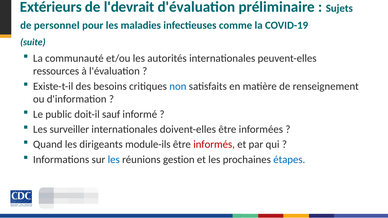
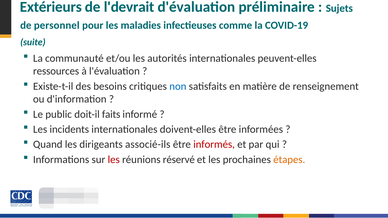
sauf: sauf -> faits
surveiller: surveiller -> incidents
module-ils: module-ils -> associé-ils
les at (114, 160) colour: blue -> red
gestion: gestion -> réservé
étapes colour: blue -> orange
